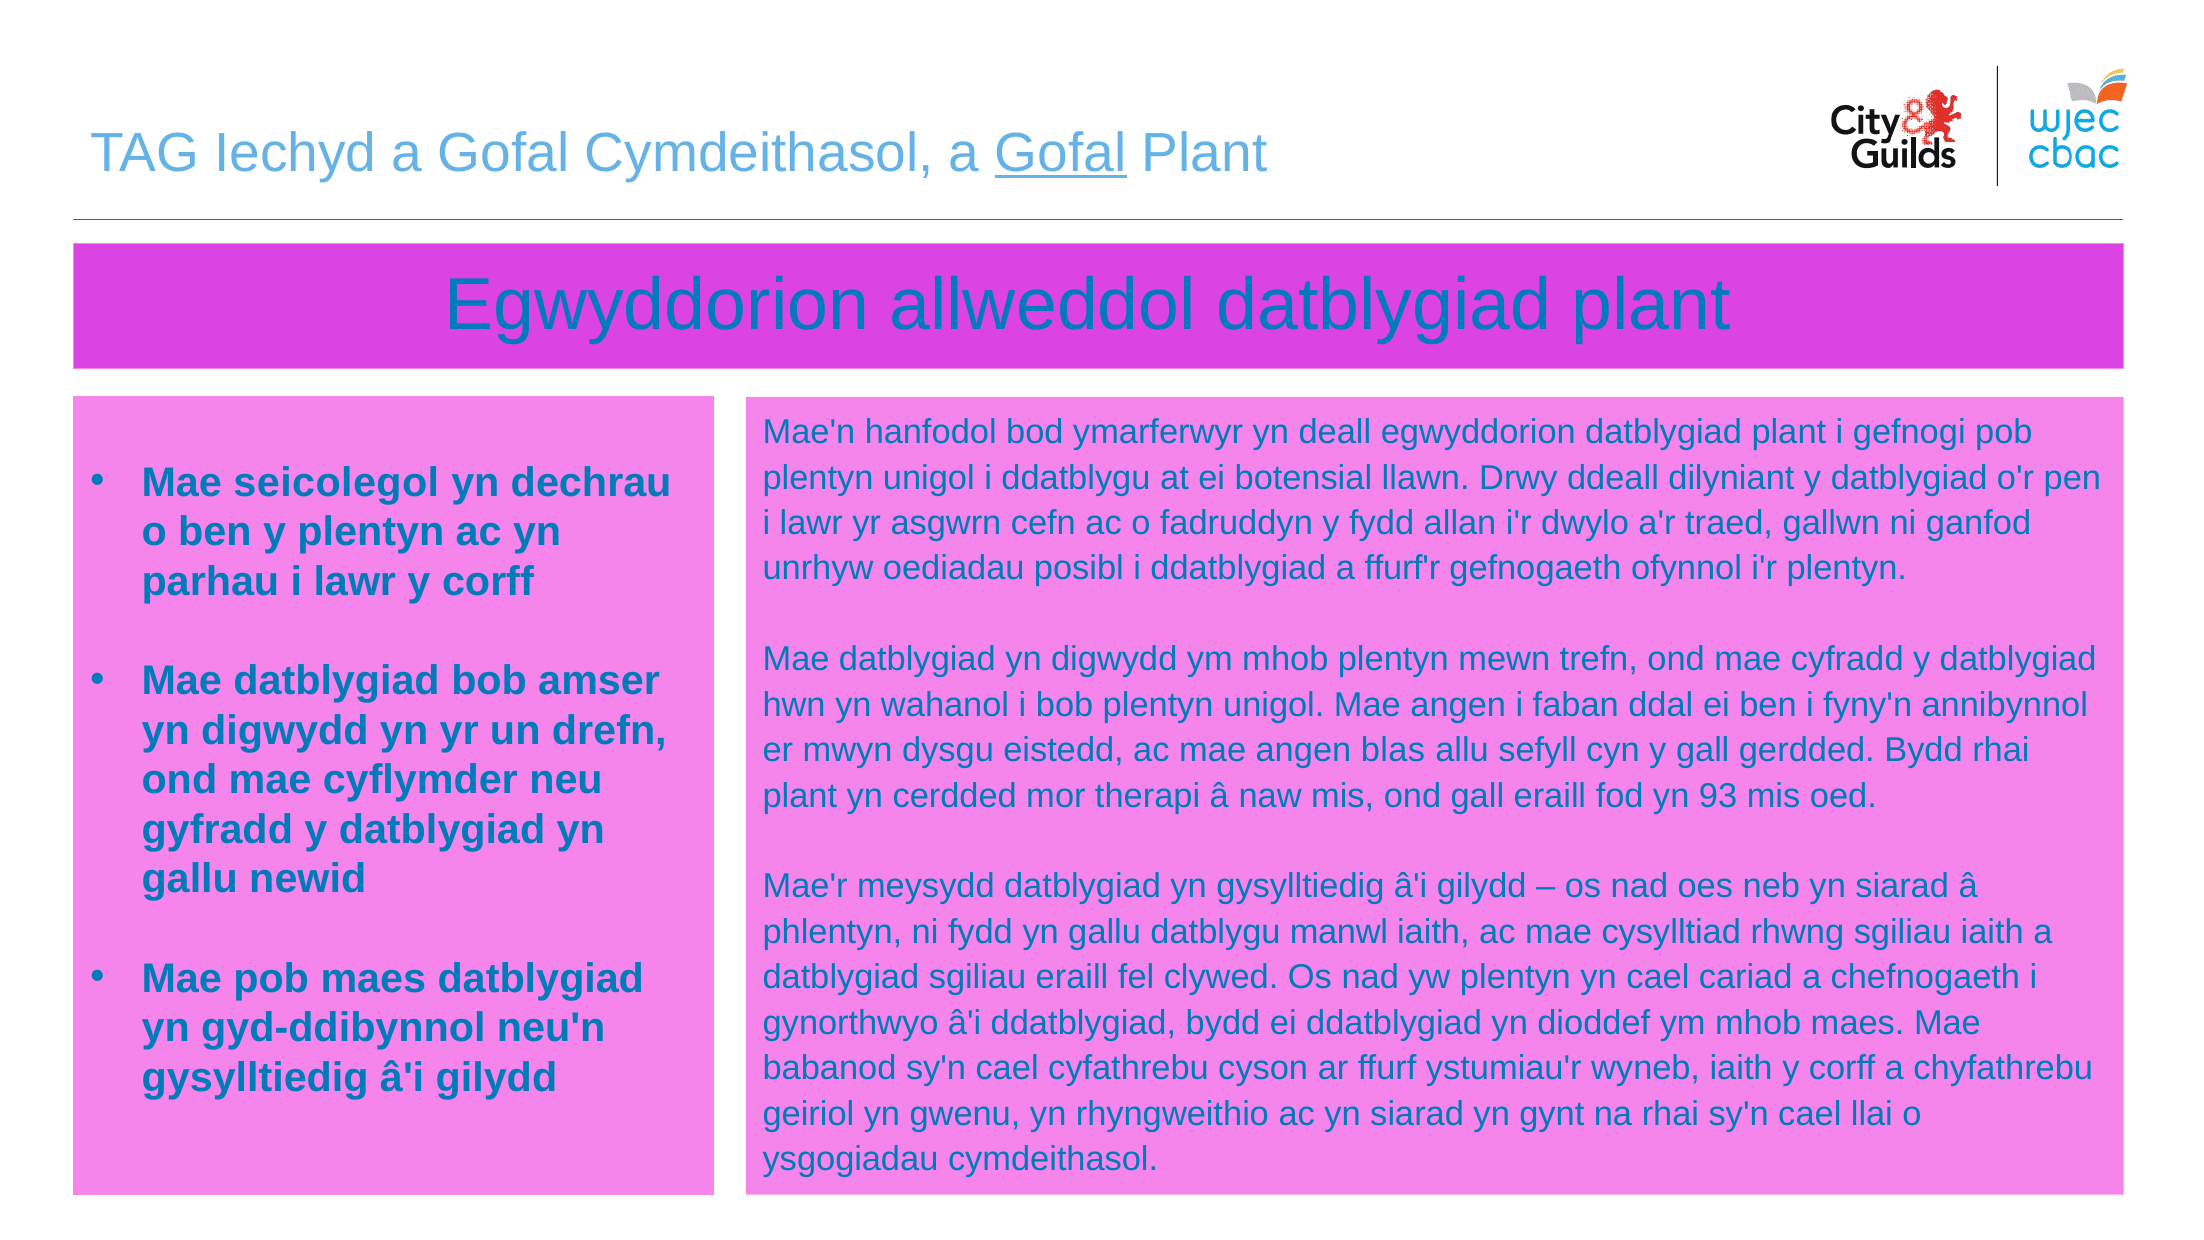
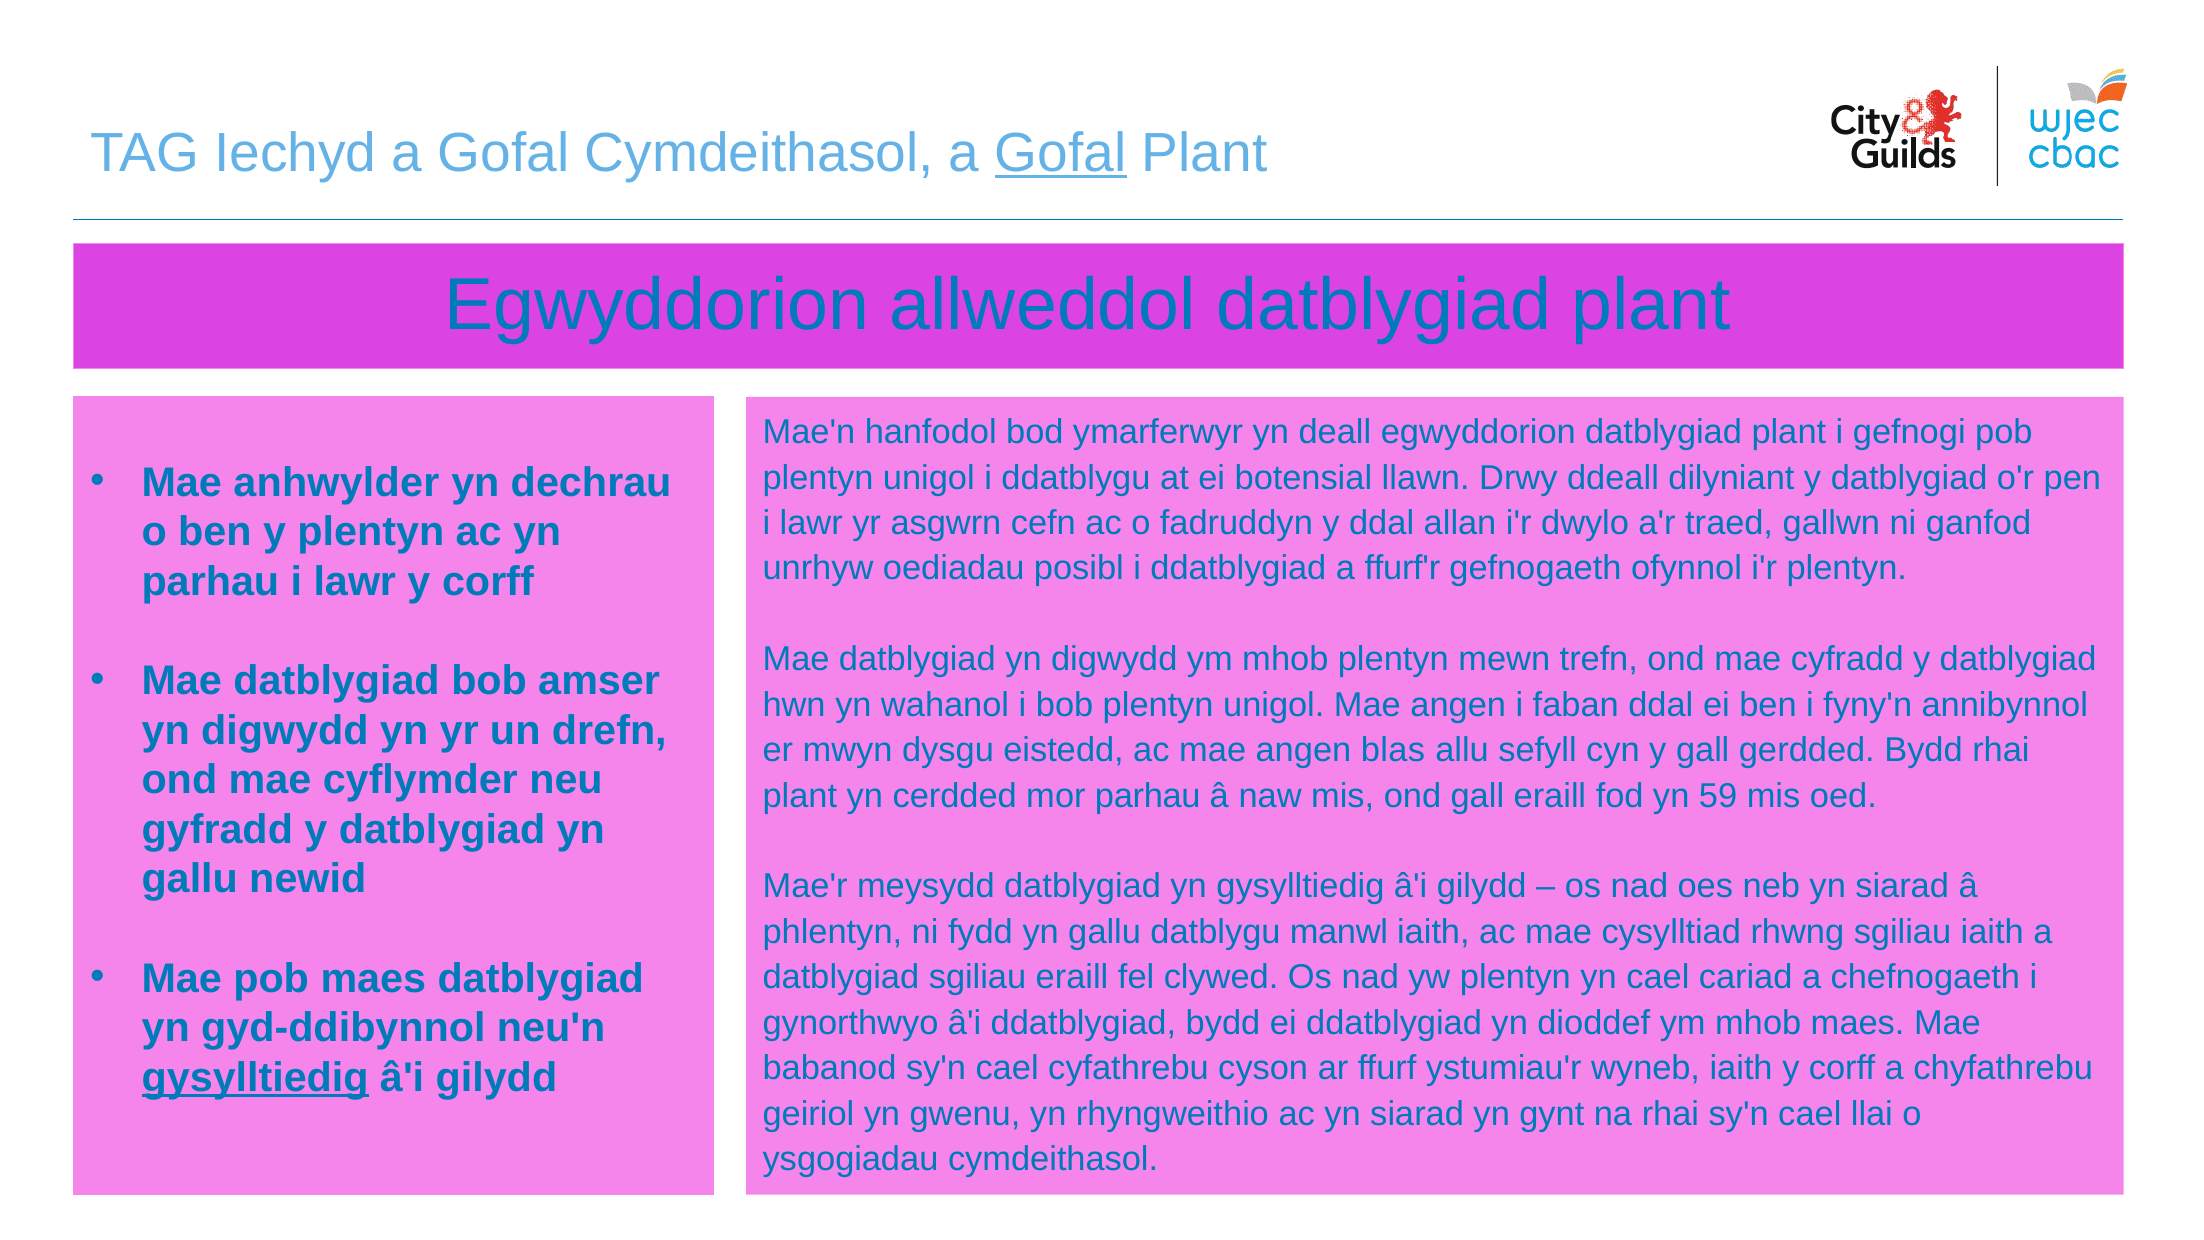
seicolegol: seicolegol -> anhwylder
y fydd: fydd -> ddal
mor therapi: therapi -> parhau
93: 93 -> 59
gysylltiedig at (255, 1077) underline: none -> present
